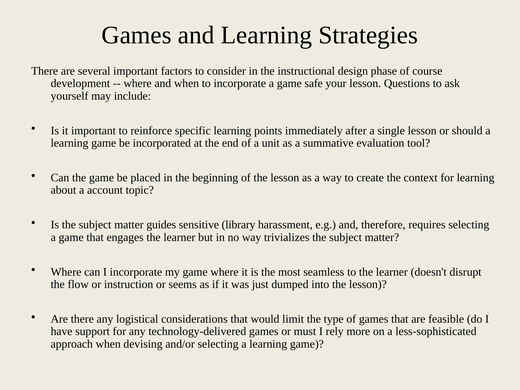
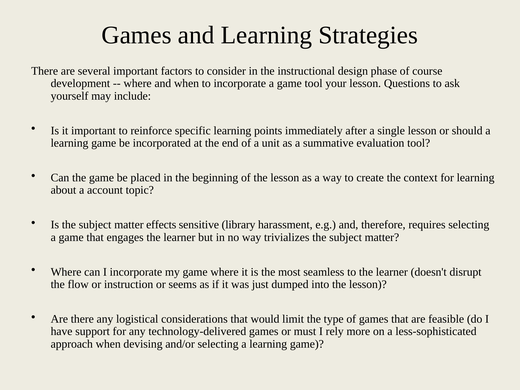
game safe: safe -> tool
guides: guides -> effects
